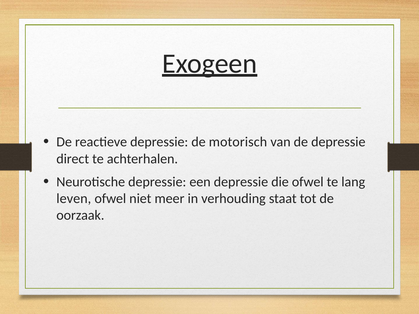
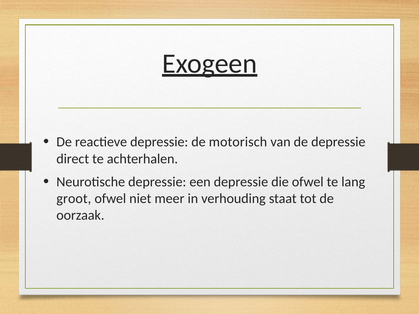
leven: leven -> groot
